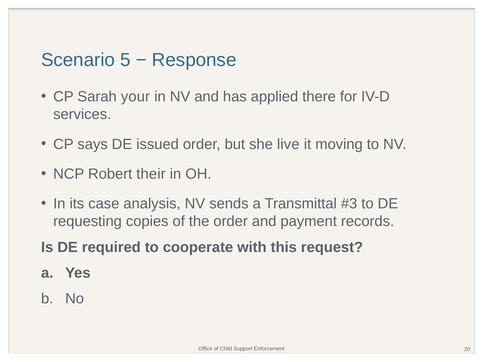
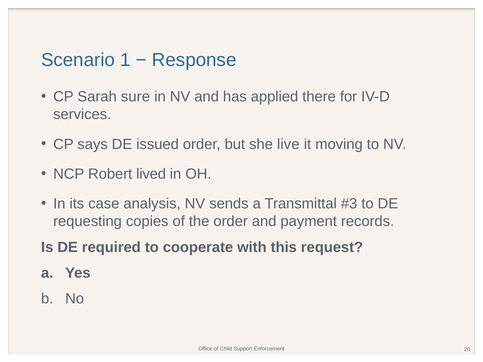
5: 5 -> 1
your: your -> sure
their: their -> lived
